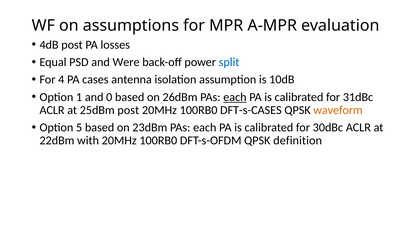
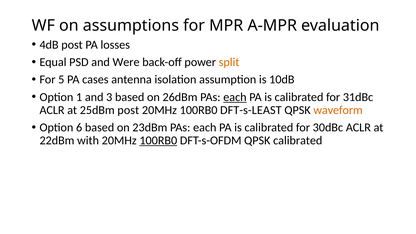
split colour: blue -> orange
4: 4 -> 5
0: 0 -> 3
DFT-s-CASES: DFT-s-CASES -> DFT-s-LEAST
5: 5 -> 6
100RB0 at (158, 141) underline: none -> present
QPSK definition: definition -> calibrated
